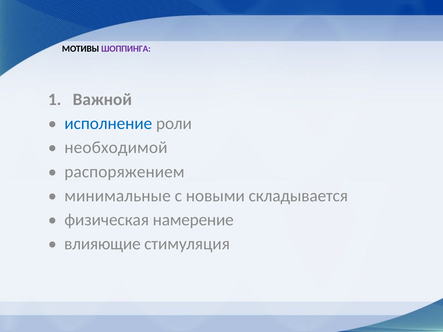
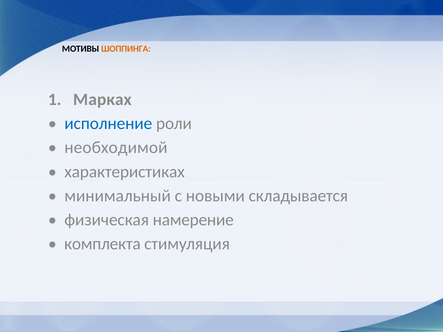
ШОППИНГА colour: purple -> orange
Важной: Важной -> Марках
распоряжением: распоряжением -> характеристиках
минимальные: минимальные -> минимальный
влияющие: влияющие -> комплекта
